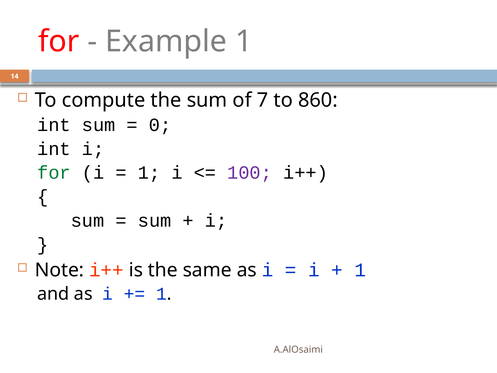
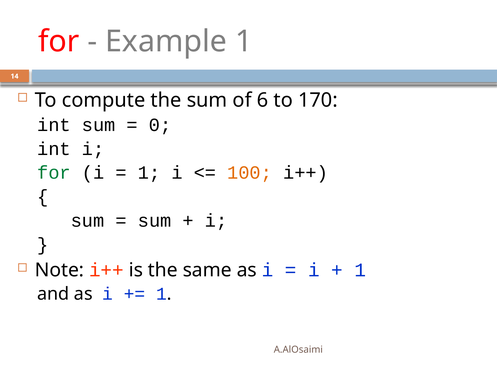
7: 7 -> 6
860: 860 -> 170
100 colour: purple -> orange
